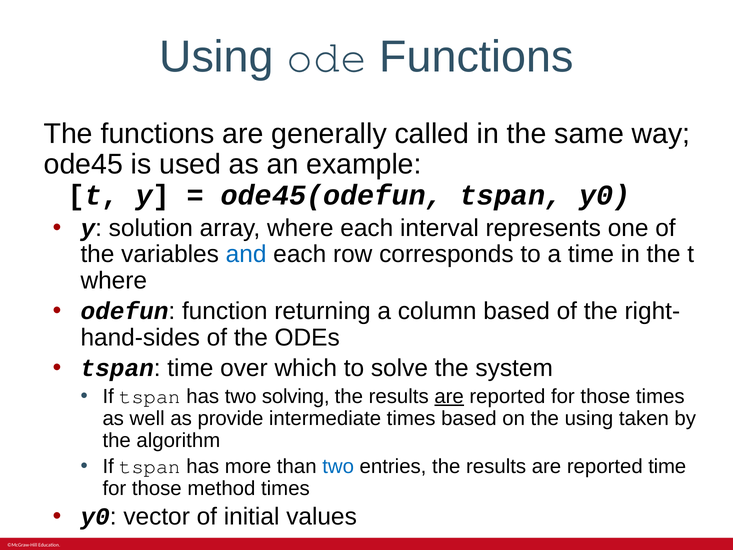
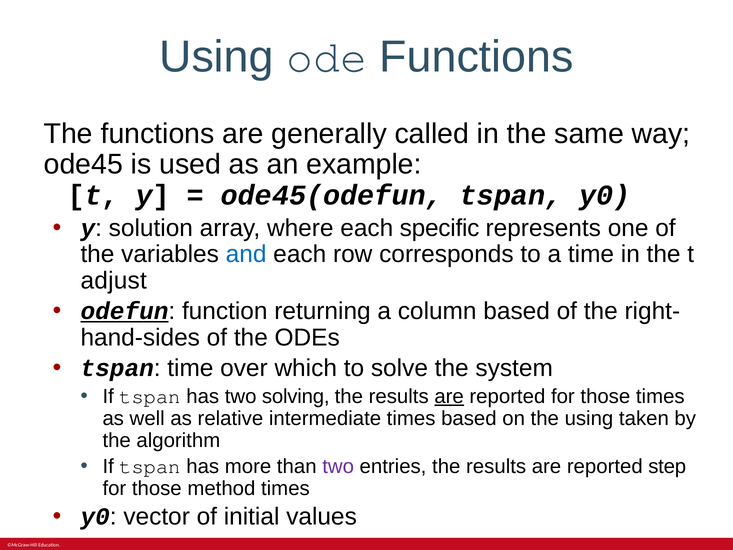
interval: interval -> specific
where at (114, 281): where -> adjust
odefun underline: none -> present
provide: provide -> relative
two at (338, 466) colour: blue -> purple
reported time: time -> step
